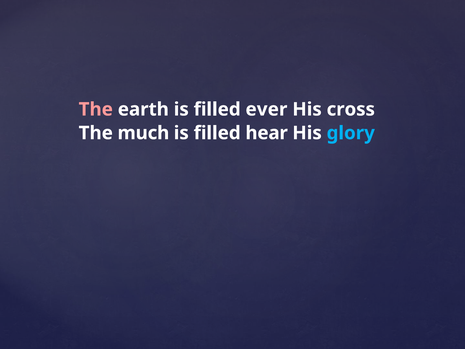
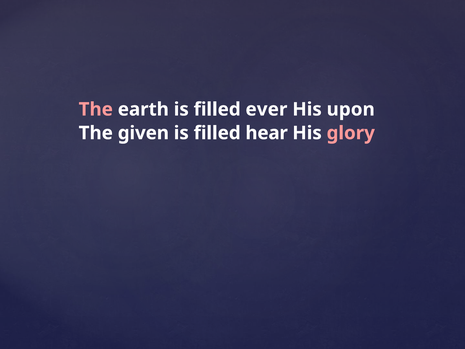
cross: cross -> upon
much: much -> given
glory colour: light blue -> pink
